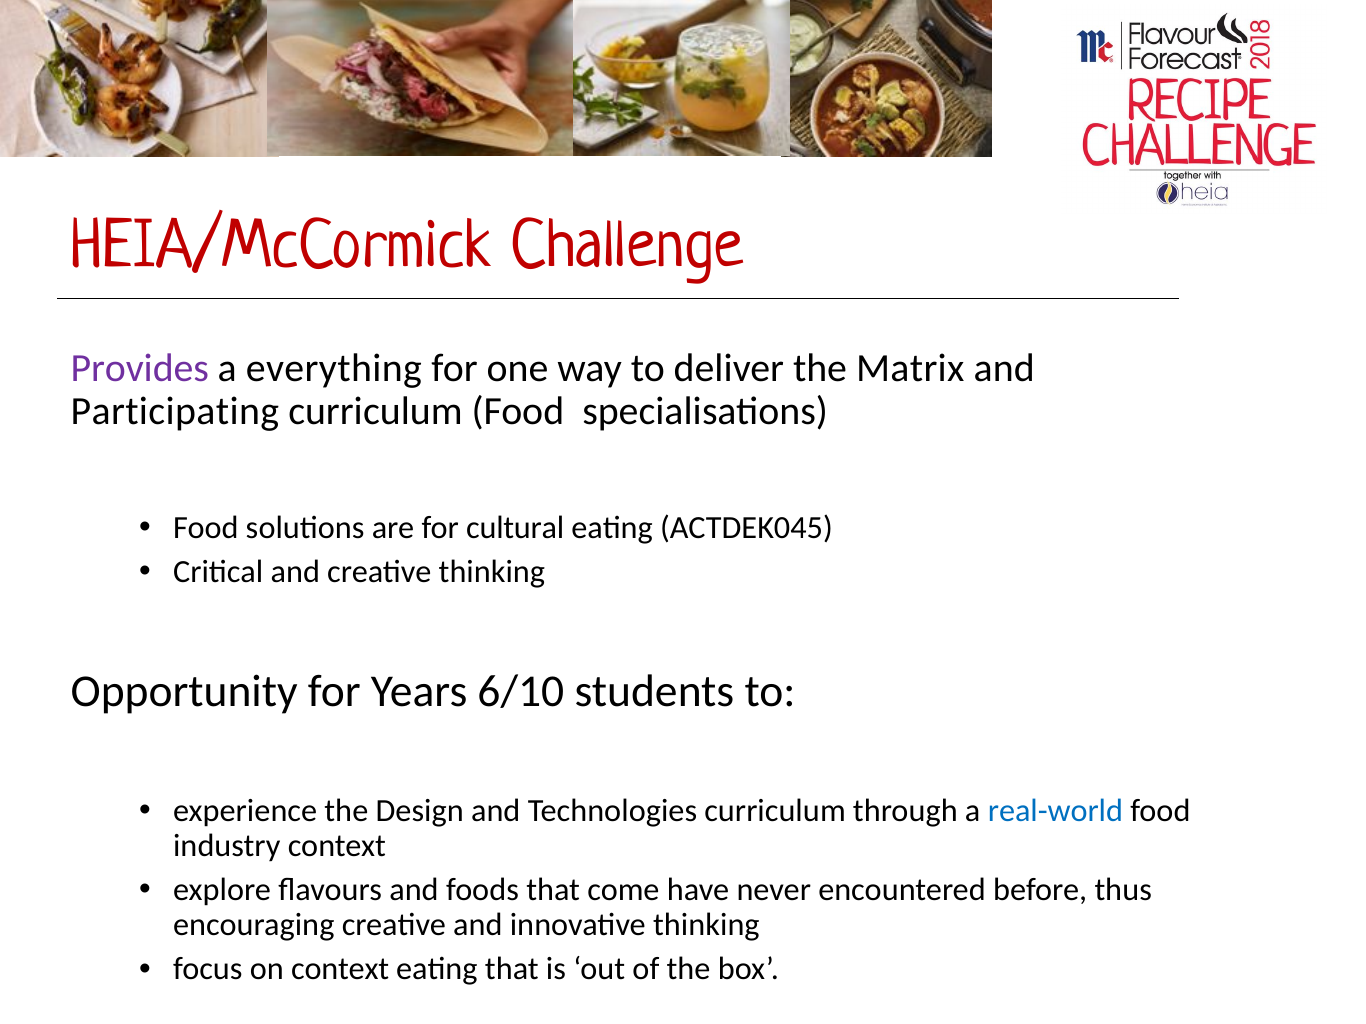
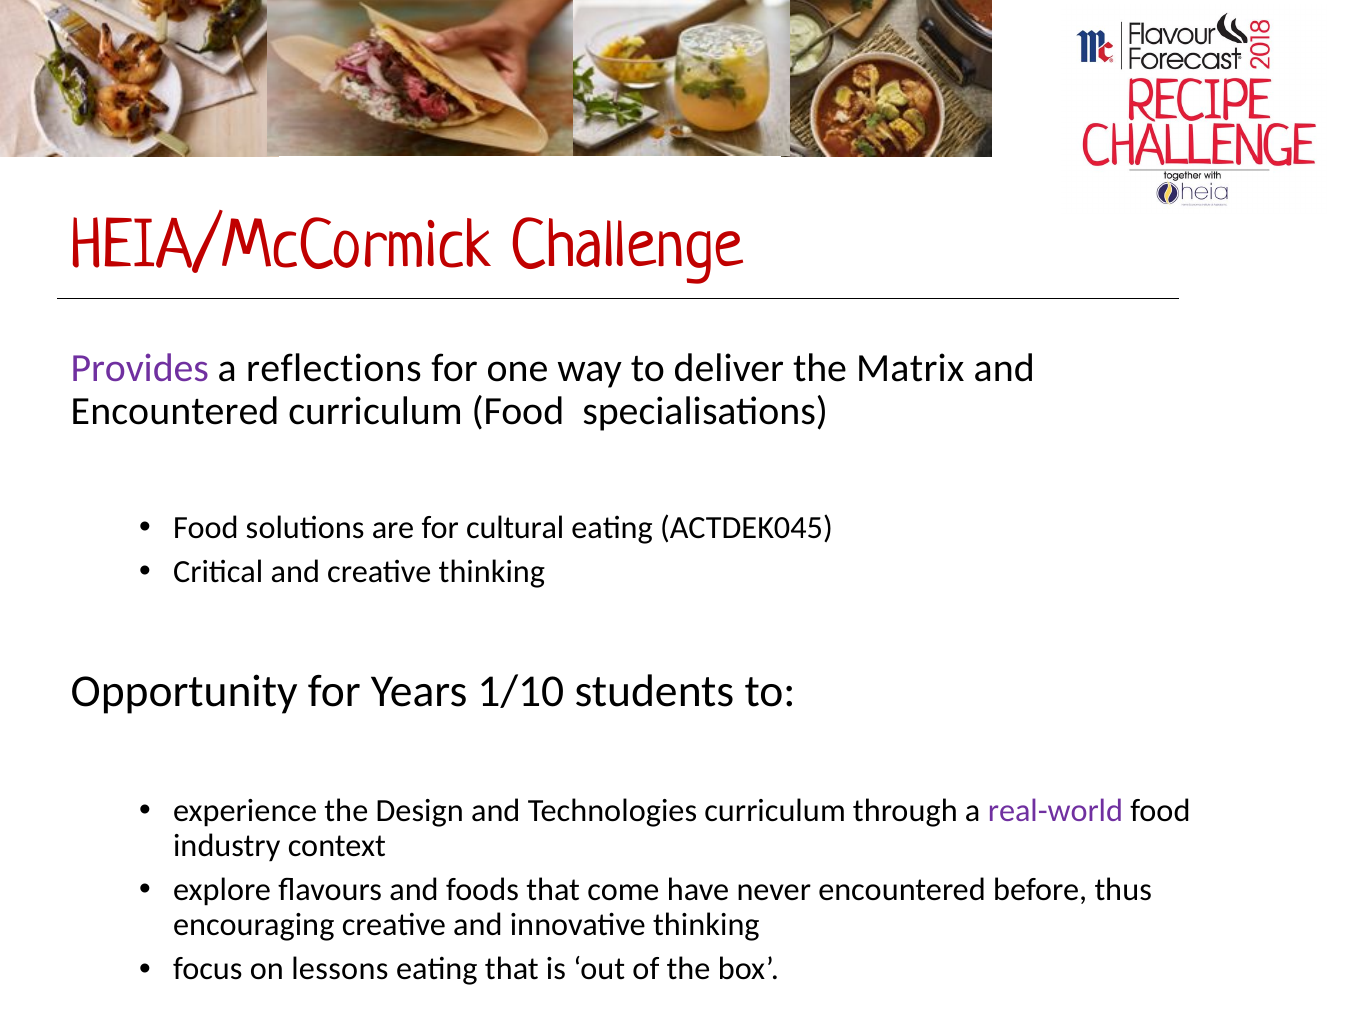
everything: everything -> reflections
Participating at (175, 411): Participating -> Encountered
6/10: 6/10 -> 1/10
real-world colour: blue -> purple
on context: context -> lessons
